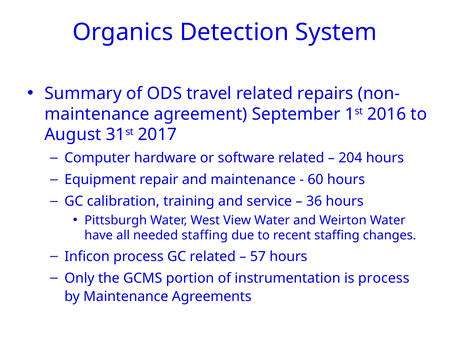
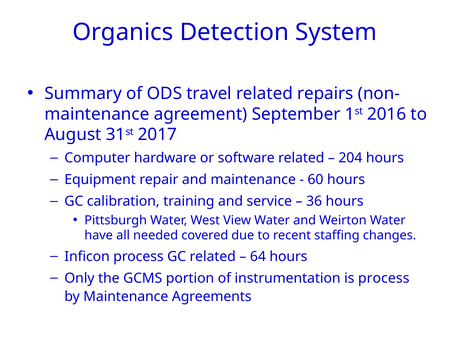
needed staffing: staffing -> covered
57: 57 -> 64
